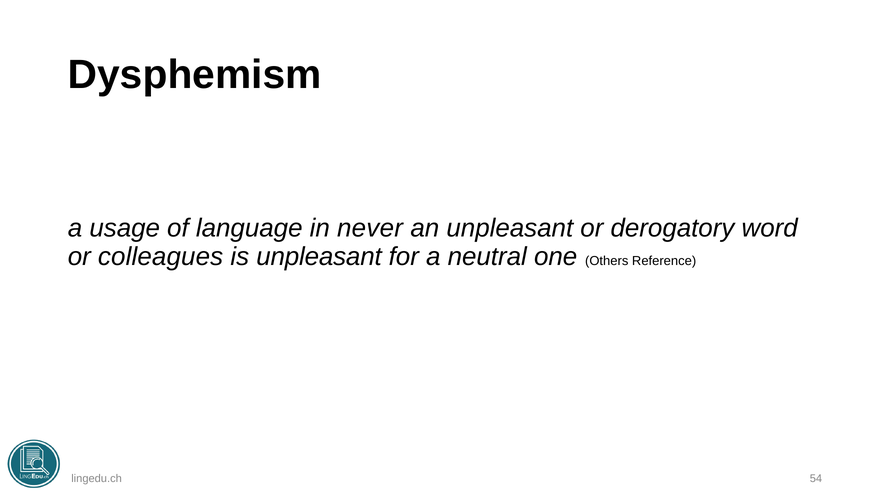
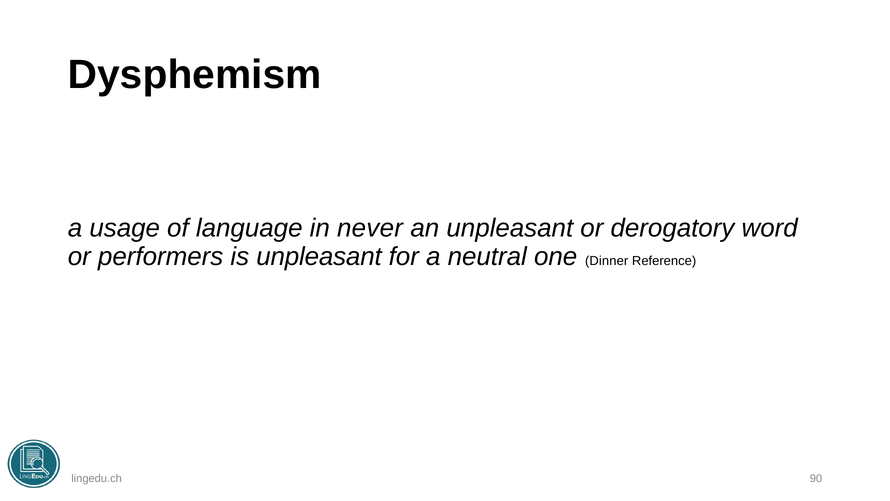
colleagues: colleagues -> performers
Others: Others -> Dinner
54: 54 -> 90
